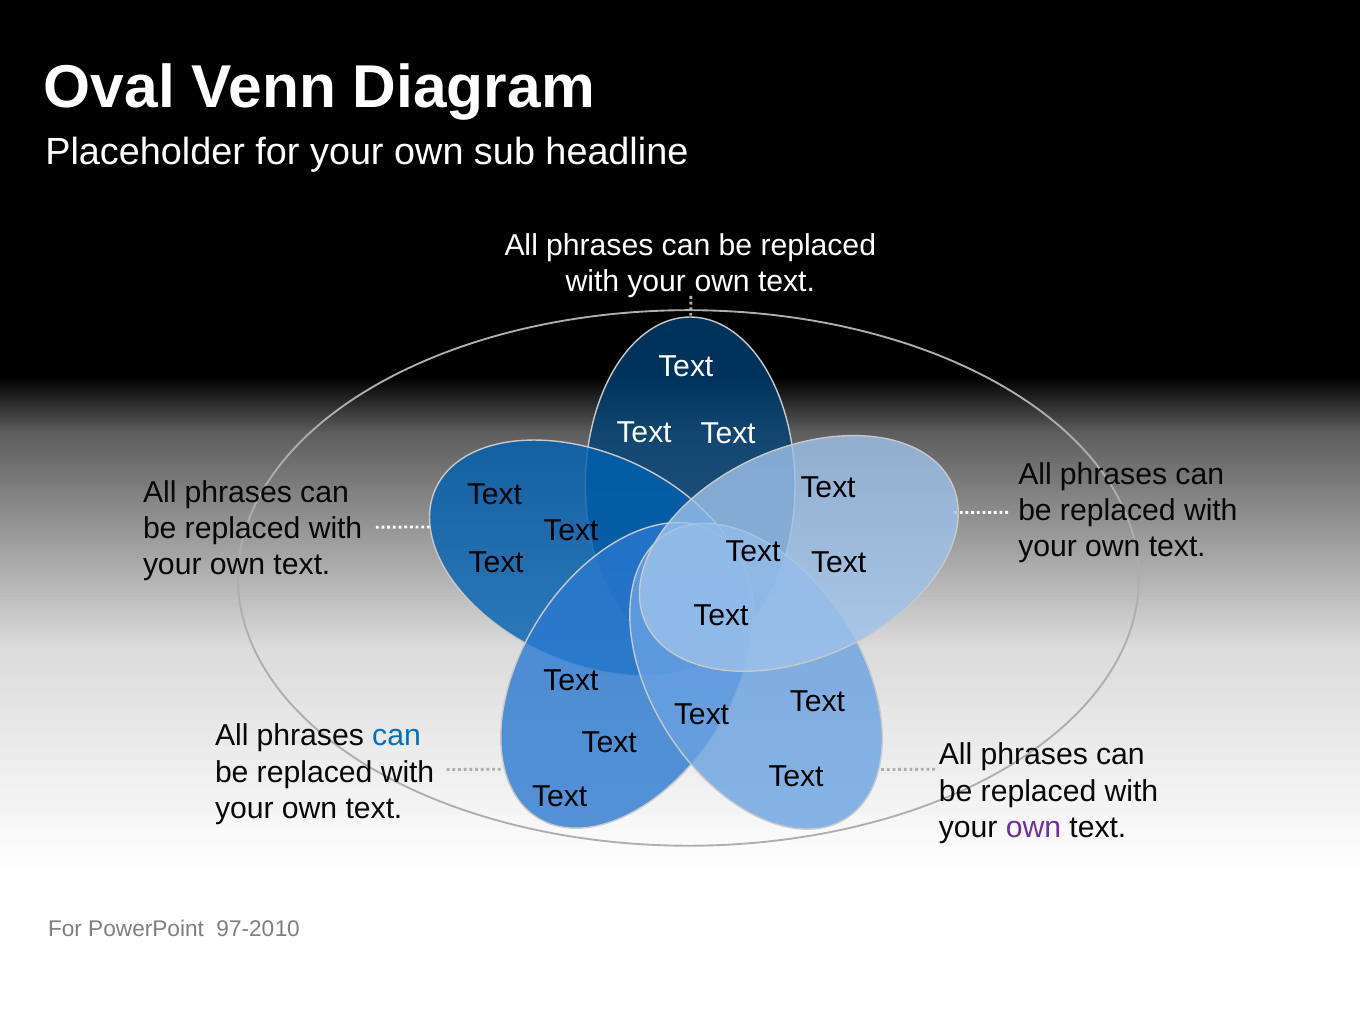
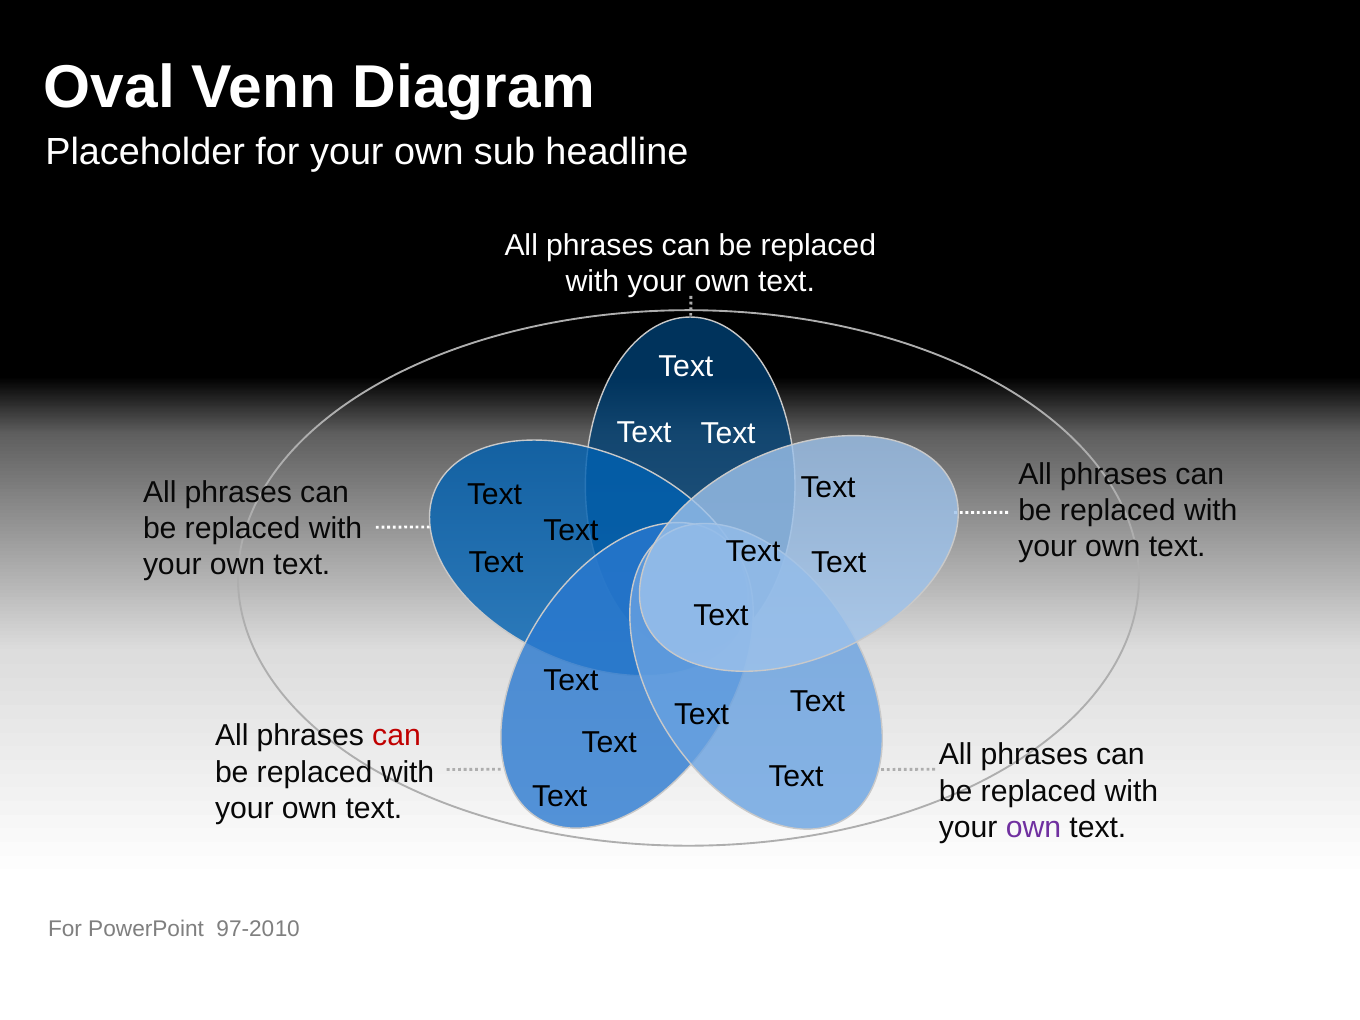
can at (397, 736) colour: blue -> red
